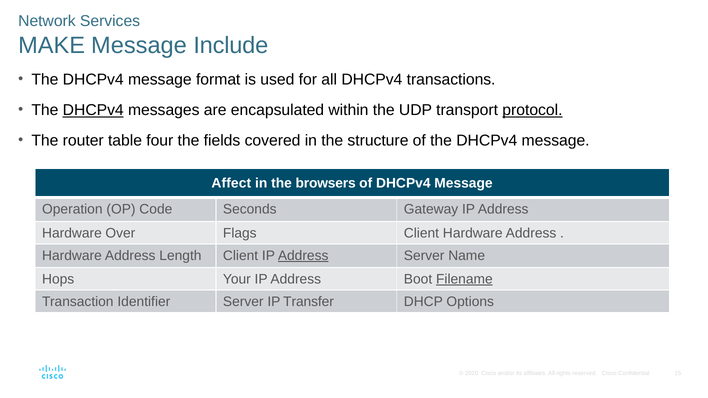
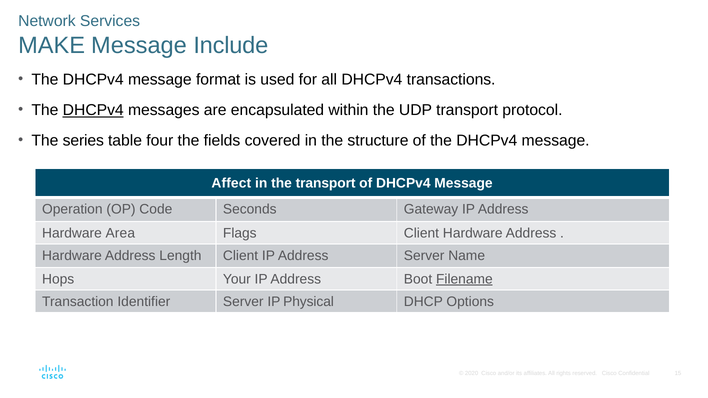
protocol underline: present -> none
router: router -> series
the browsers: browsers -> transport
Over: Over -> Area
Address at (303, 256) underline: present -> none
Transfer: Transfer -> Physical
